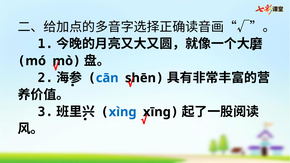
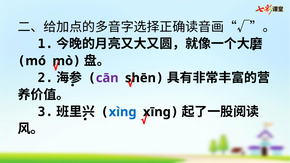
cān colour: blue -> purple
